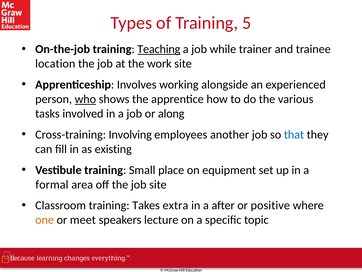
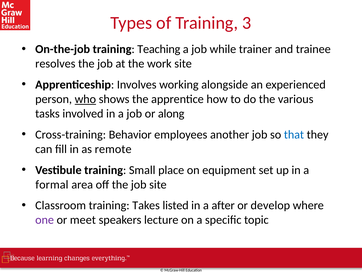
5: 5 -> 3
Teaching underline: present -> none
location: location -> resolves
Involving: Involving -> Behavior
existing: existing -> remote
extra: extra -> listed
positive: positive -> develop
one colour: orange -> purple
